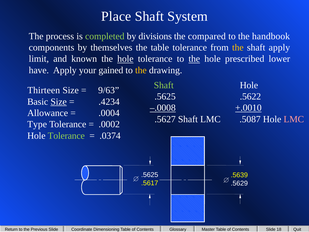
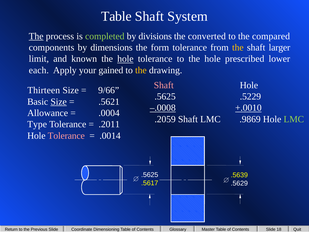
Place at (116, 16): Place -> Table
The at (36, 36) underline: none -> present
compared: compared -> converted
handbook: handbook -> compared
themselves: themselves -> dimensions
the table: table -> form
shaft apply: apply -> larger
the at (194, 59) underline: present -> none
have: have -> each
Shaft at (164, 85) colour: light green -> pink
9/63: 9/63 -> 9/66
.5622: .5622 -> .5229
.4234: .4234 -> .5621
.5627: .5627 -> .2059
.5087: .5087 -> .9869
LMC at (294, 119) colour: pink -> light green
.0002: .0002 -> .2011
Tolerance at (66, 136) colour: light green -> pink
.0374: .0374 -> .0014
